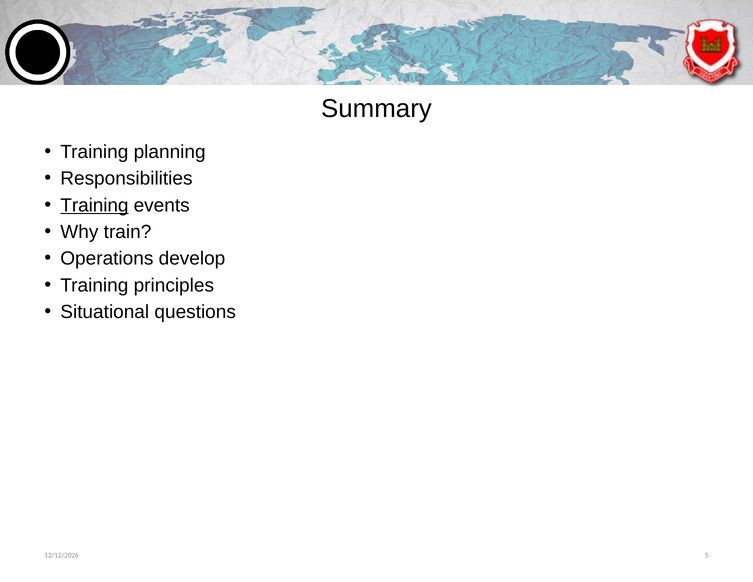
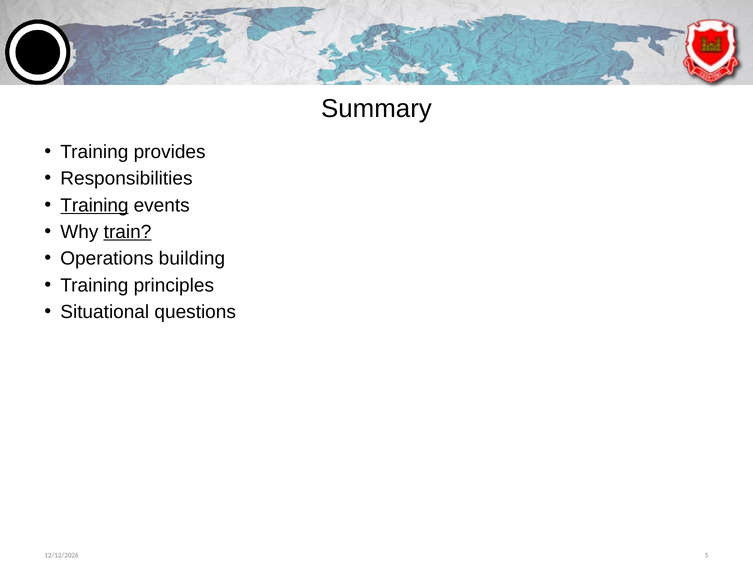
planning: planning -> provides
train underline: none -> present
develop: develop -> building
